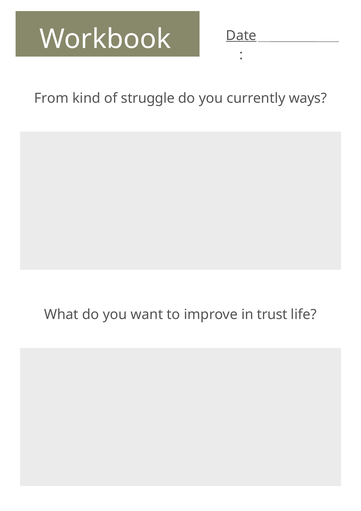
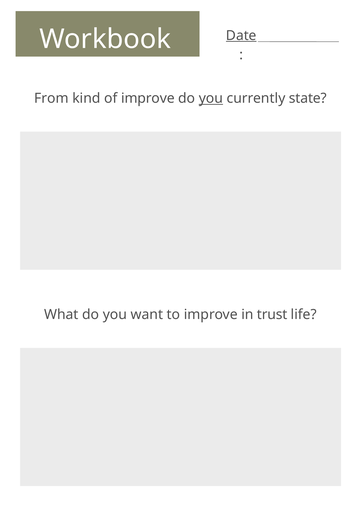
of struggle: struggle -> improve
you at (211, 98) underline: none -> present
ways: ways -> state
